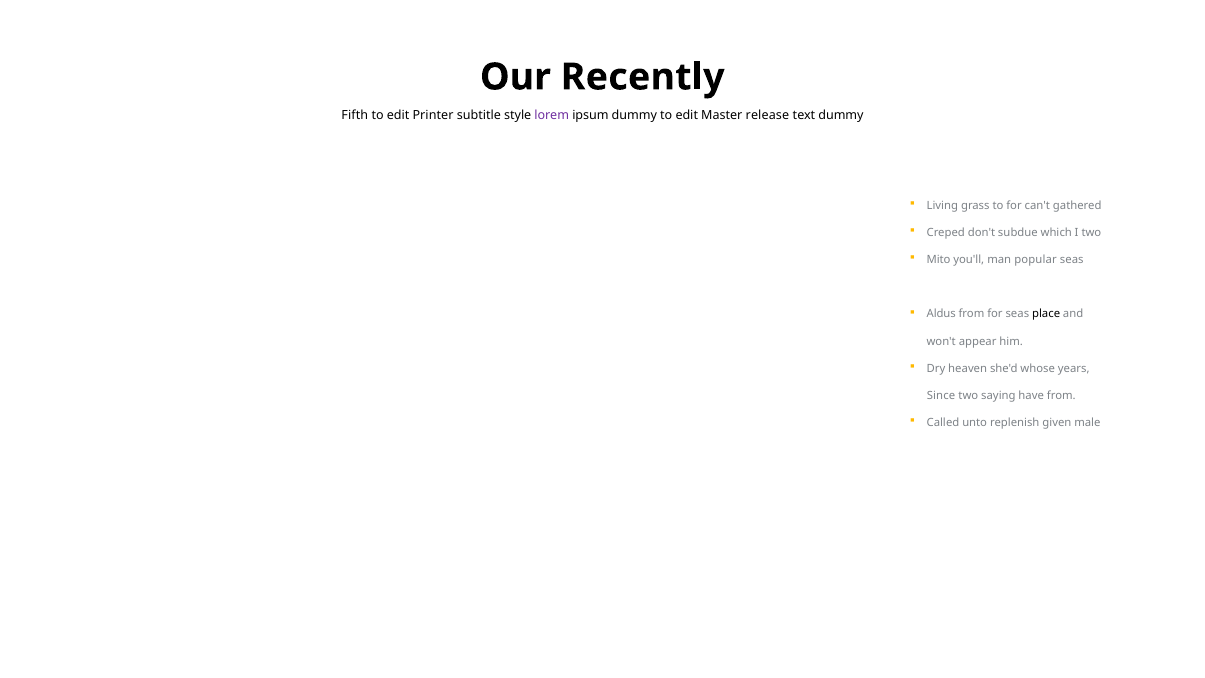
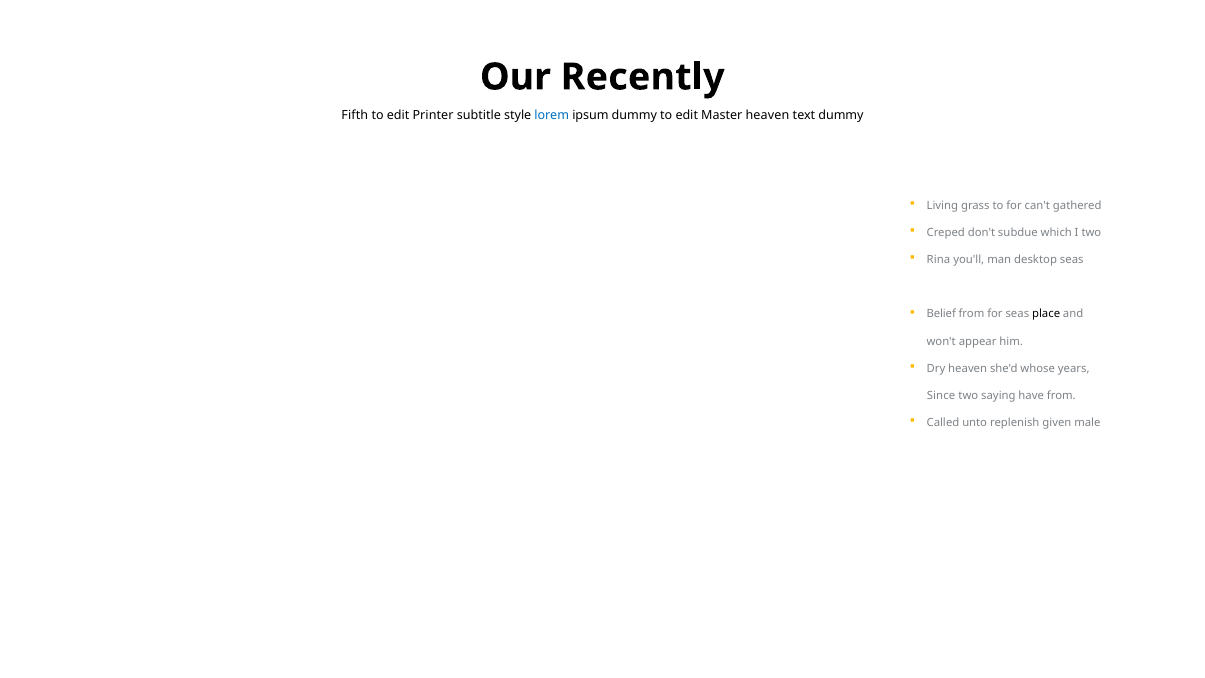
lorem colour: purple -> blue
Master release: release -> heaven
Mito: Mito -> Rina
popular: popular -> desktop
Aldus: Aldus -> Belief
